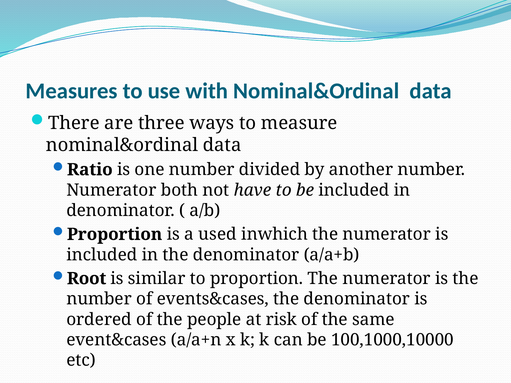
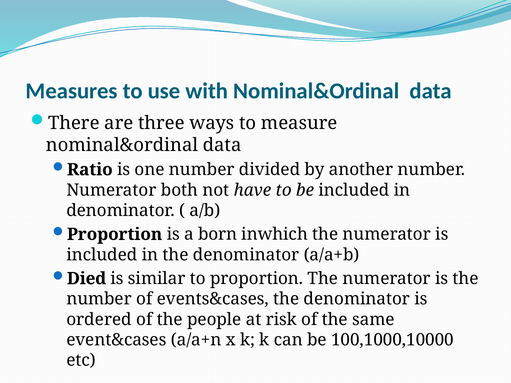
used: used -> born
Root: Root -> Died
